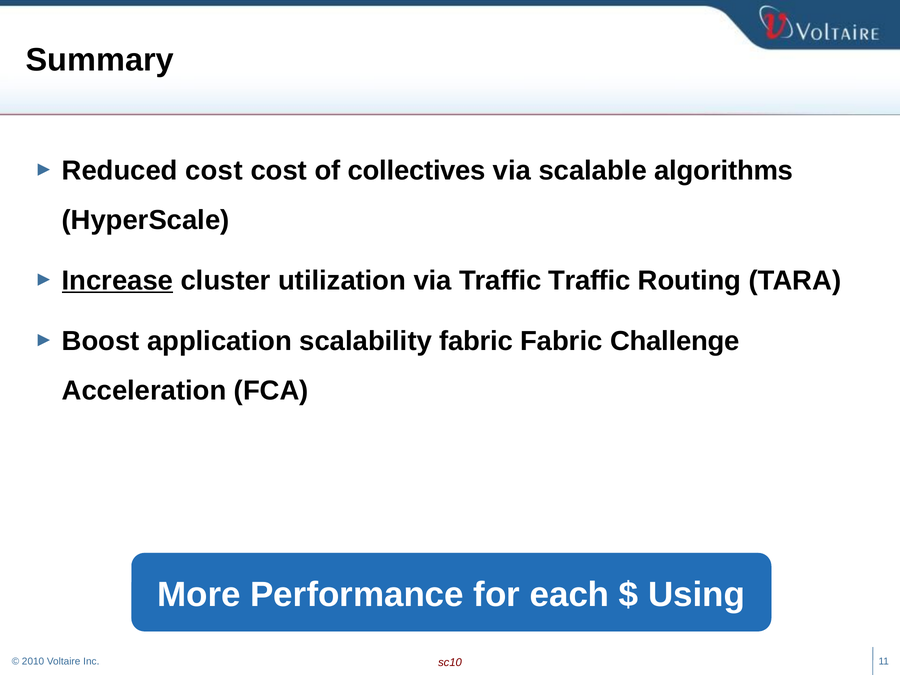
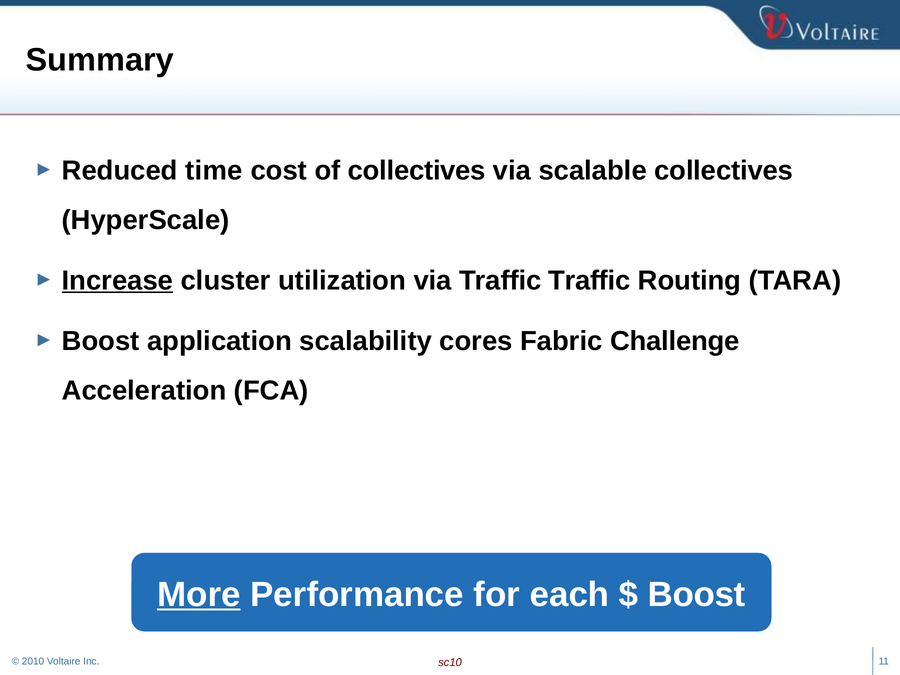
Reduced cost: cost -> time
scalable algorithms: algorithms -> collectives
scalability fabric: fabric -> cores
More underline: none -> present
Using at (697, 595): Using -> Boost
